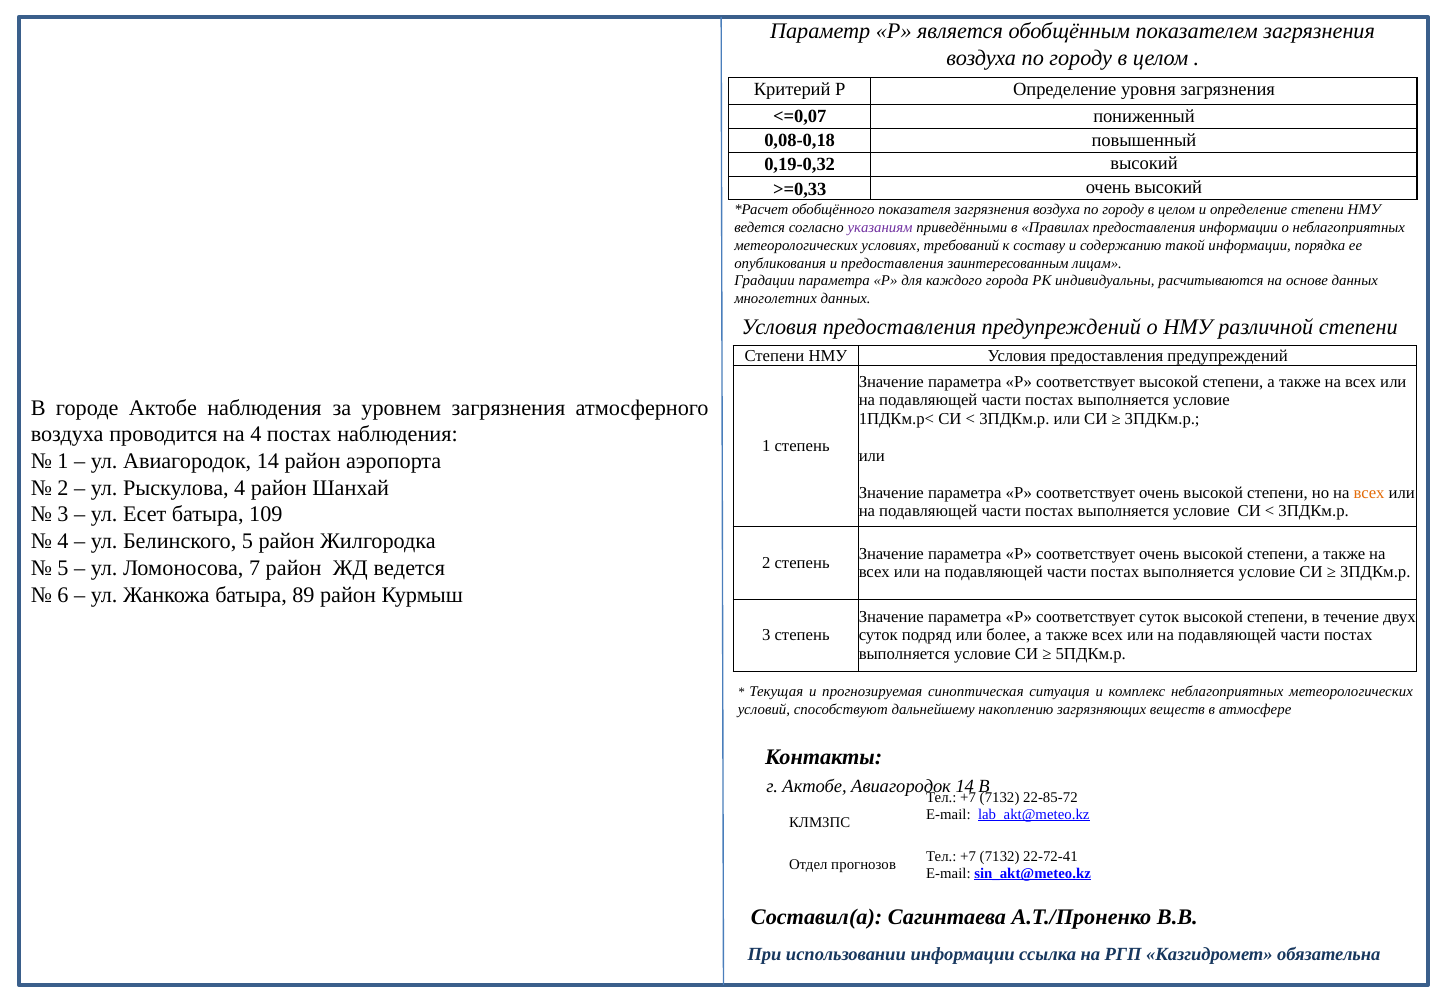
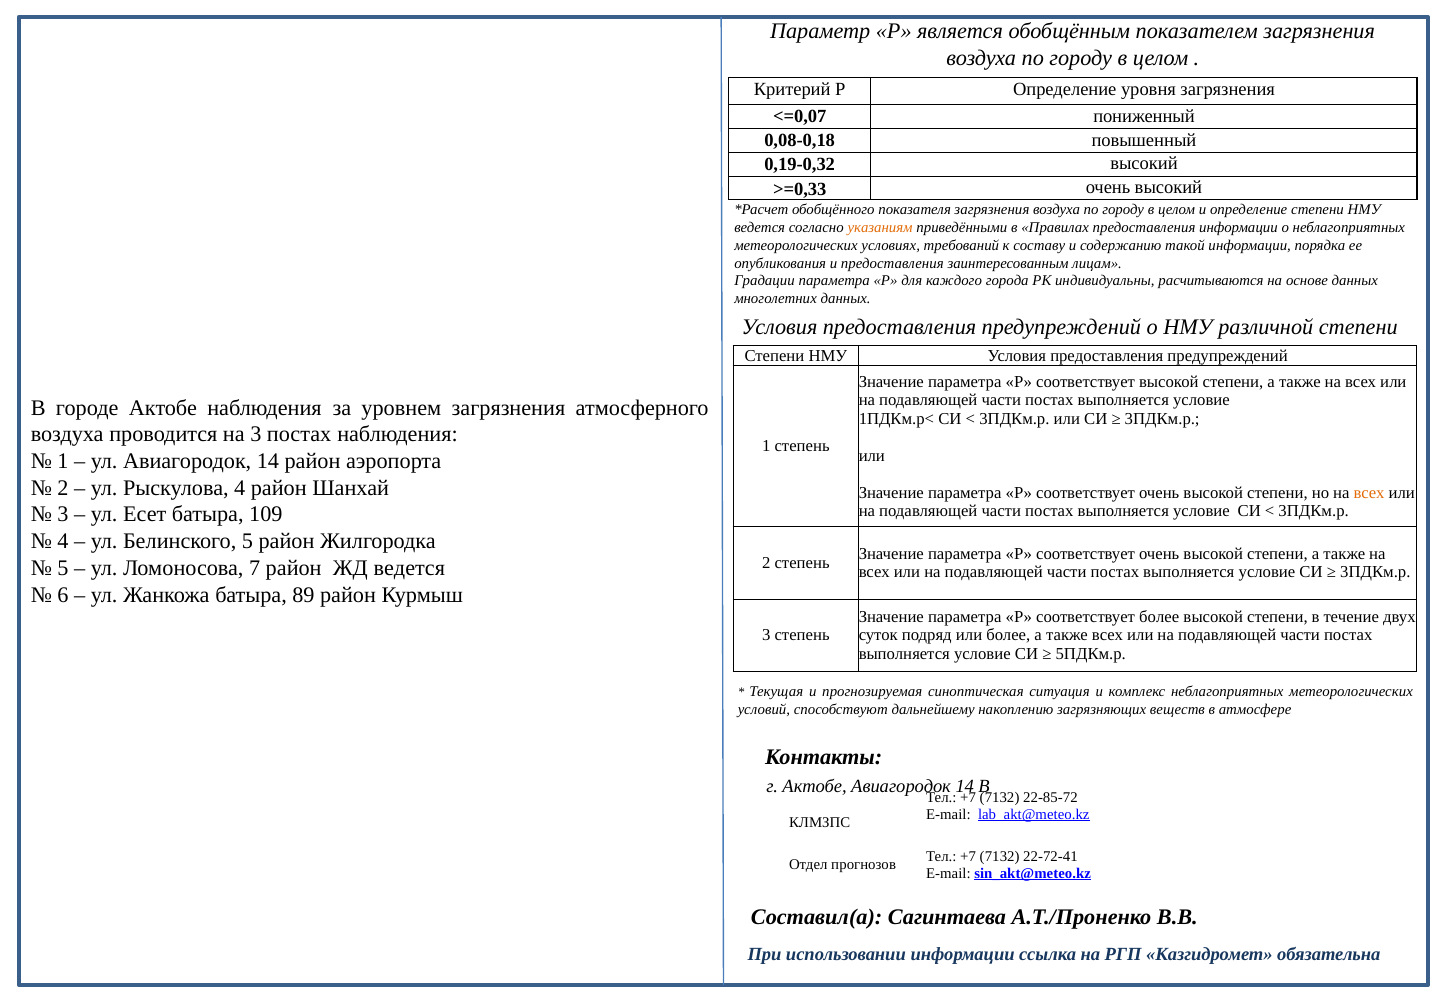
указаниям colour: purple -> orange
на 4: 4 -> 3
соответствует суток: суток -> более
